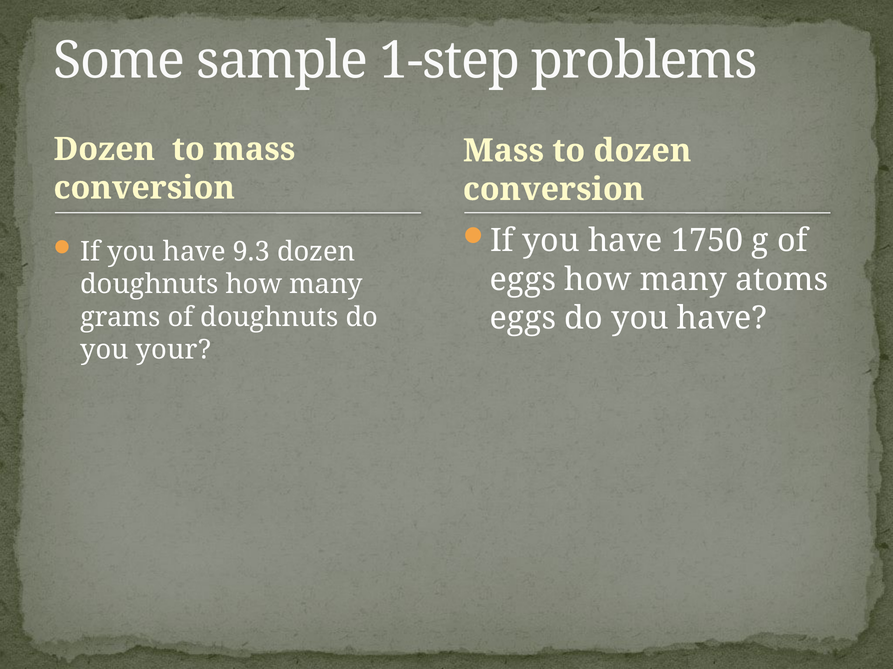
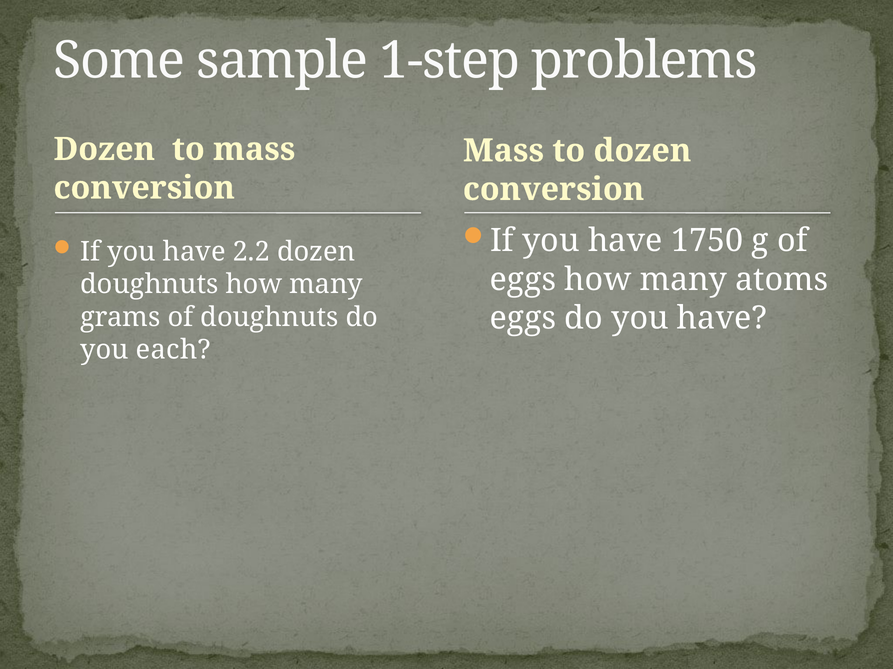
9.3: 9.3 -> 2.2
your: your -> each
